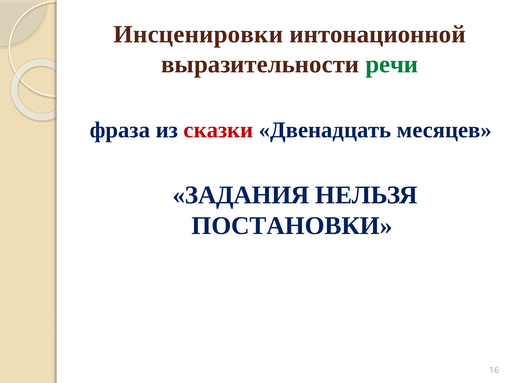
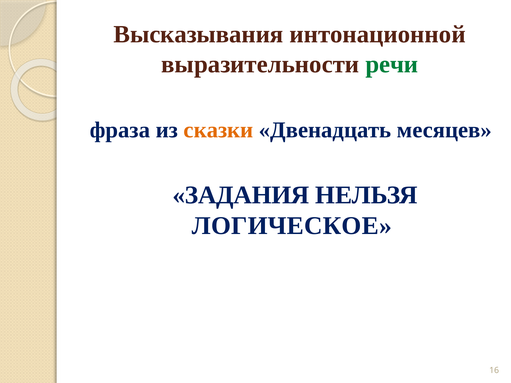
Инсценировки: Инсценировки -> Высказывания
сказки colour: red -> orange
ПОСТАНОВКИ: ПОСТАНОВКИ -> ЛОГИЧЕСКОЕ
